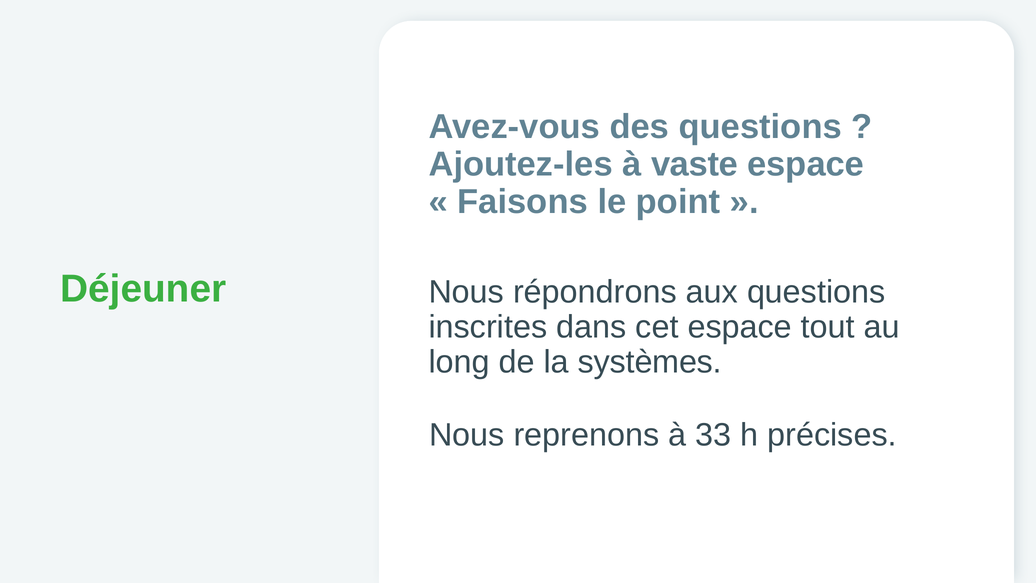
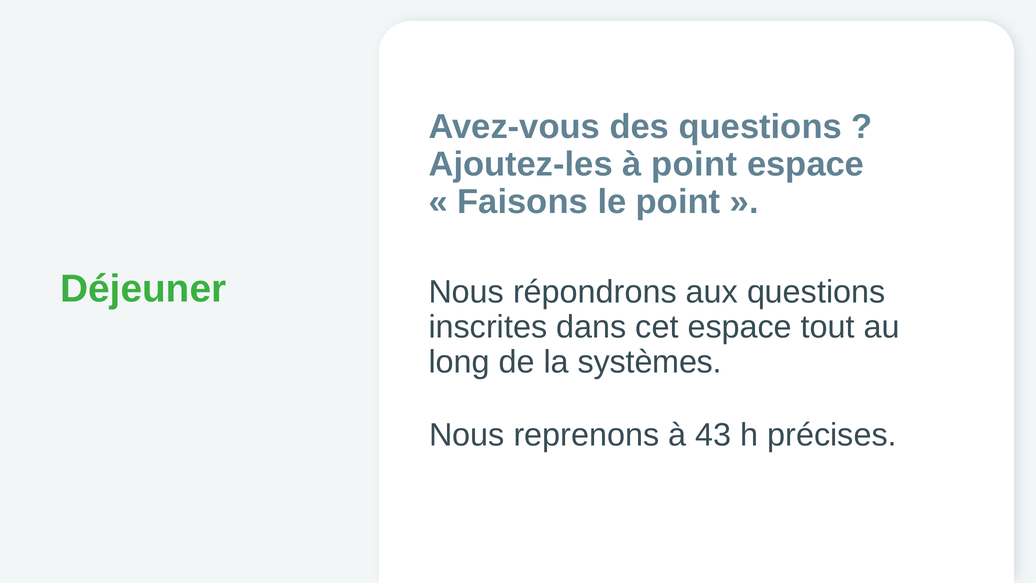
à vaste: vaste -> point
33: 33 -> 43
